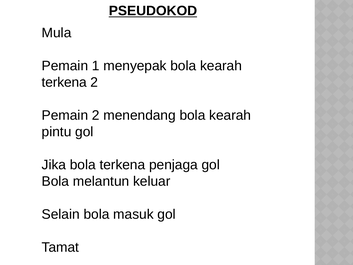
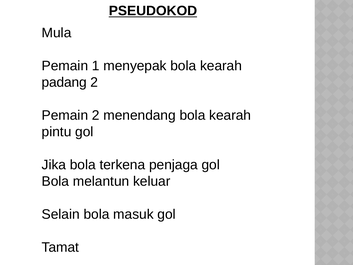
terkena at (64, 82): terkena -> padang
